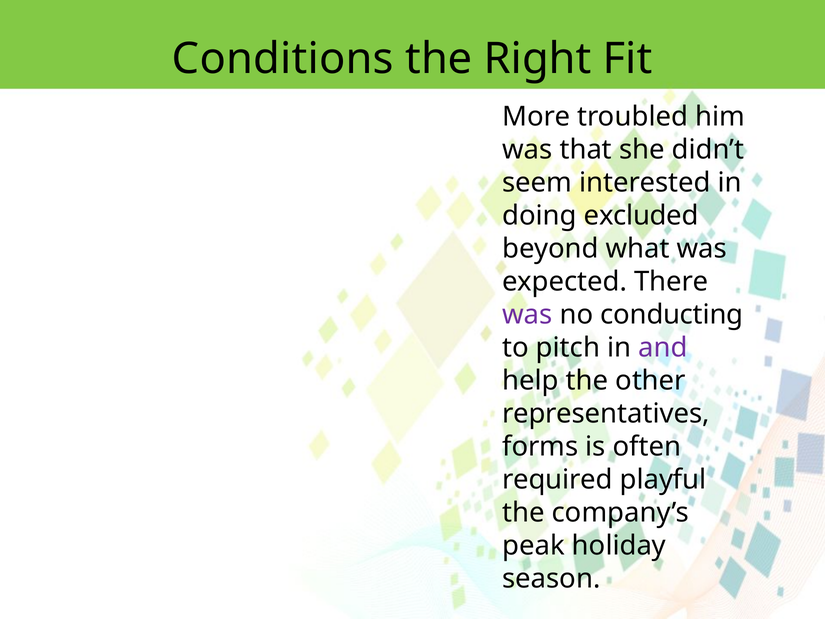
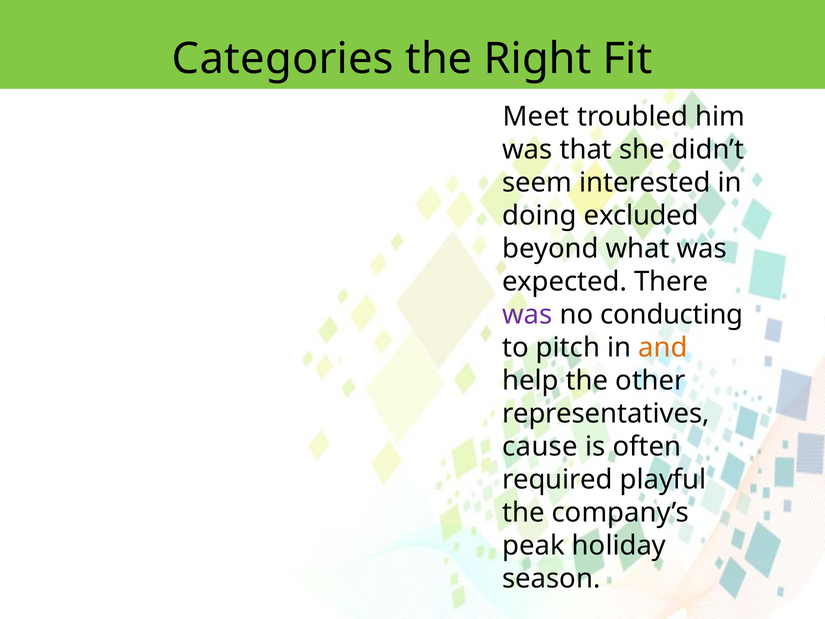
Conditions: Conditions -> Categories
More: More -> Meet
and colour: purple -> orange
forms: forms -> cause
